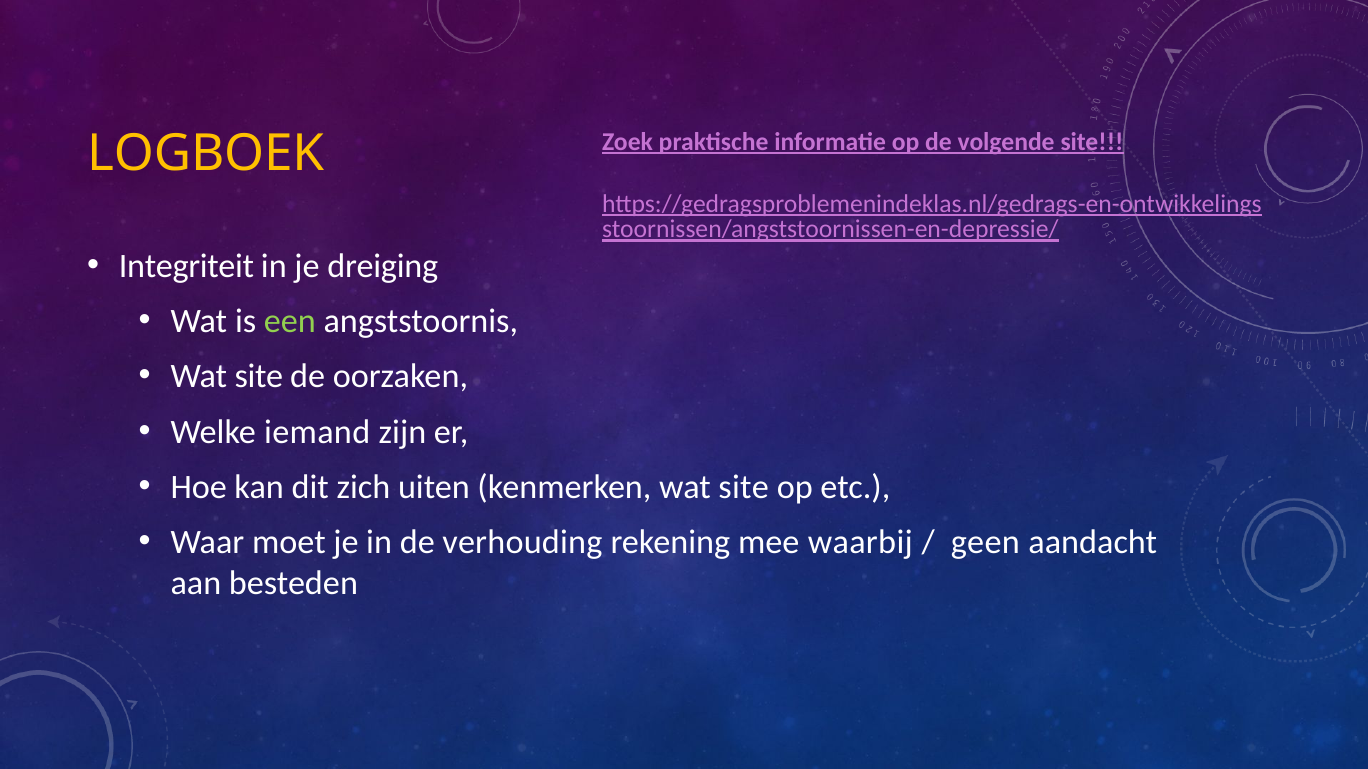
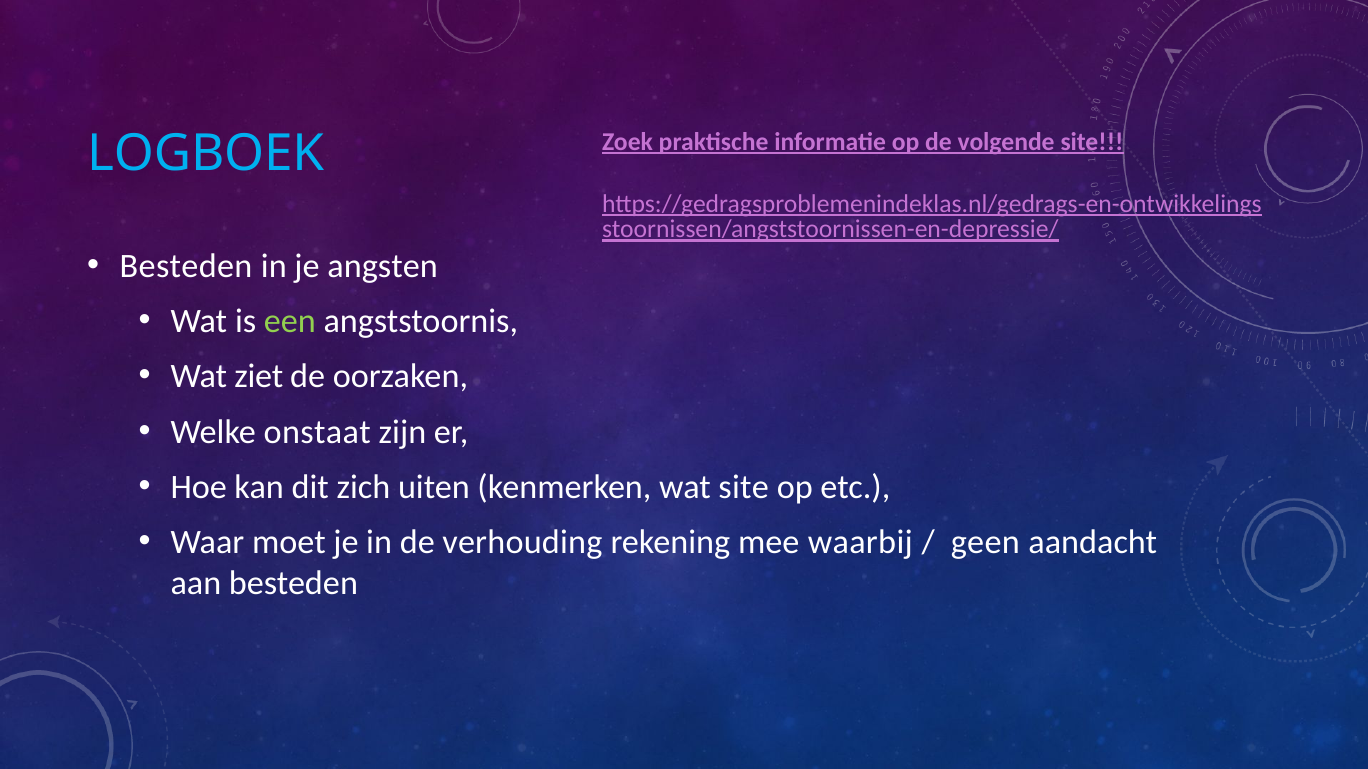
LOGBOEK colour: yellow -> light blue
Integriteit at (186, 266): Integriteit -> Besteden
dreiging: dreiging -> angsten
site at (259, 377): site -> ziet
iemand: iemand -> onstaat
